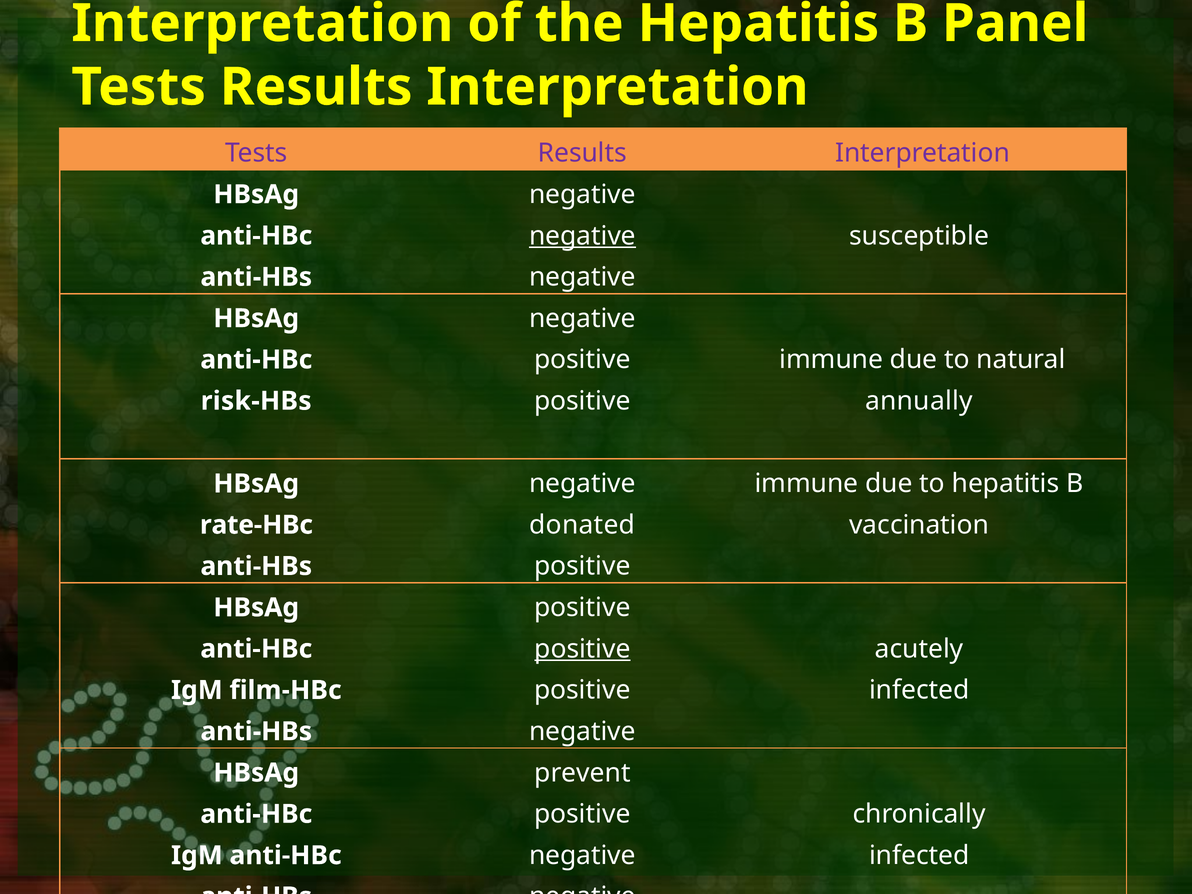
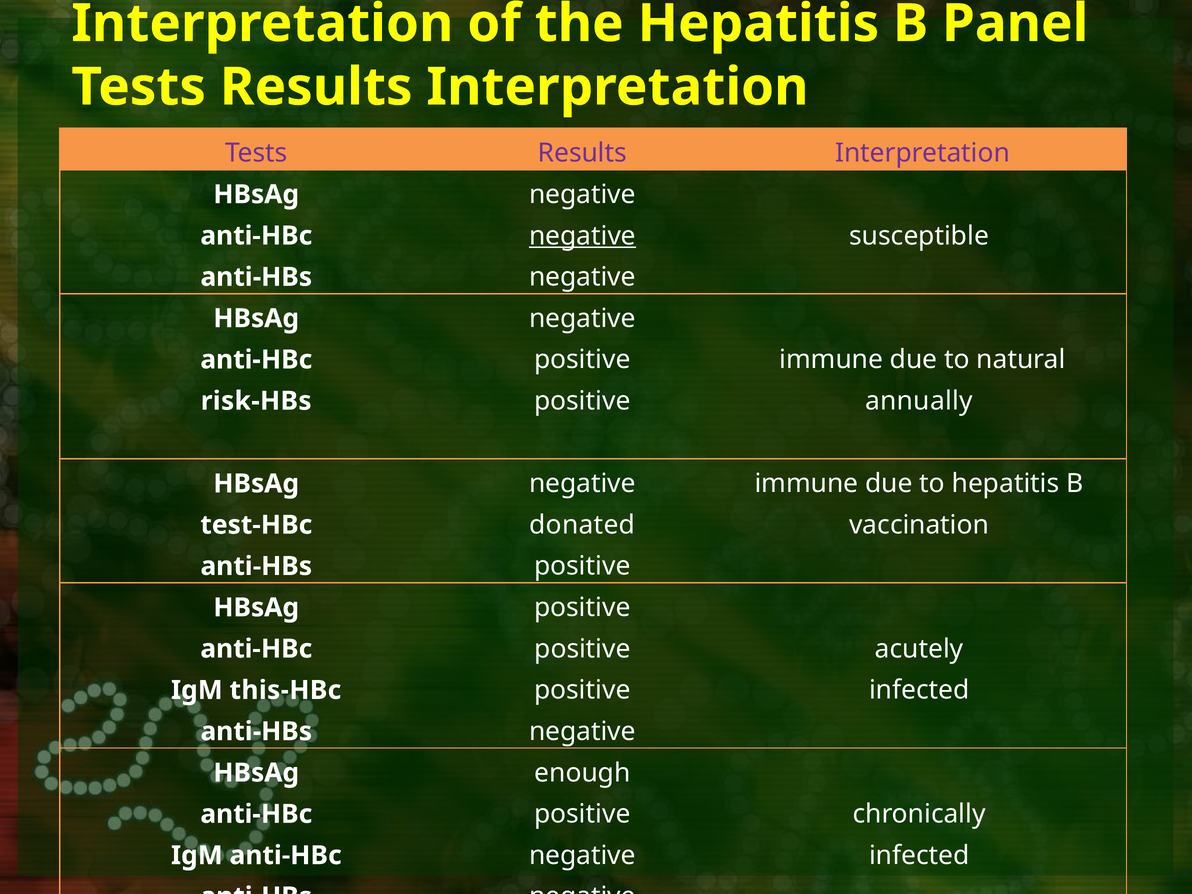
rate-HBc: rate-HBc -> test-HBc
positive at (582, 649) underline: present -> none
film-HBc: film-HBc -> this-HBc
prevent: prevent -> enough
